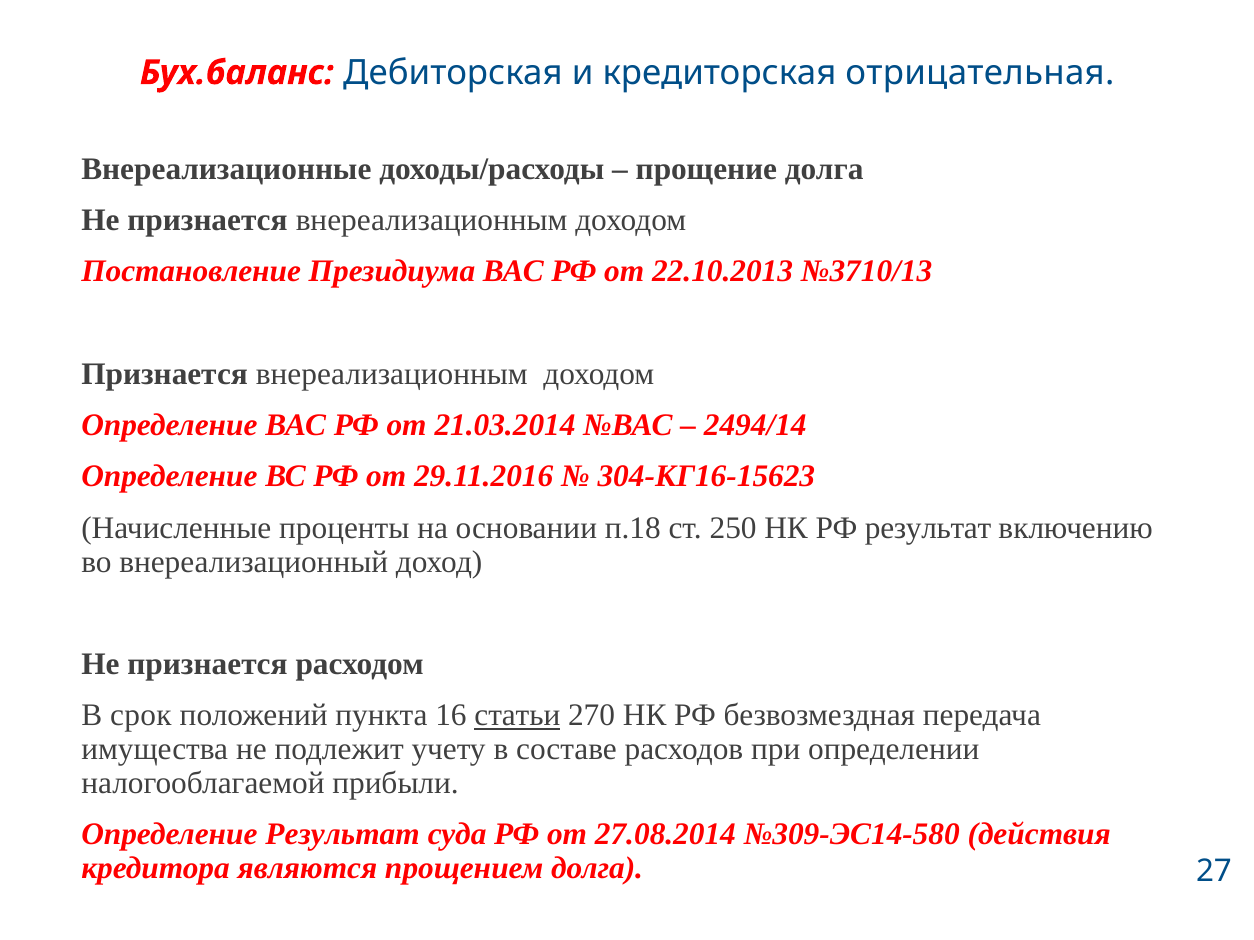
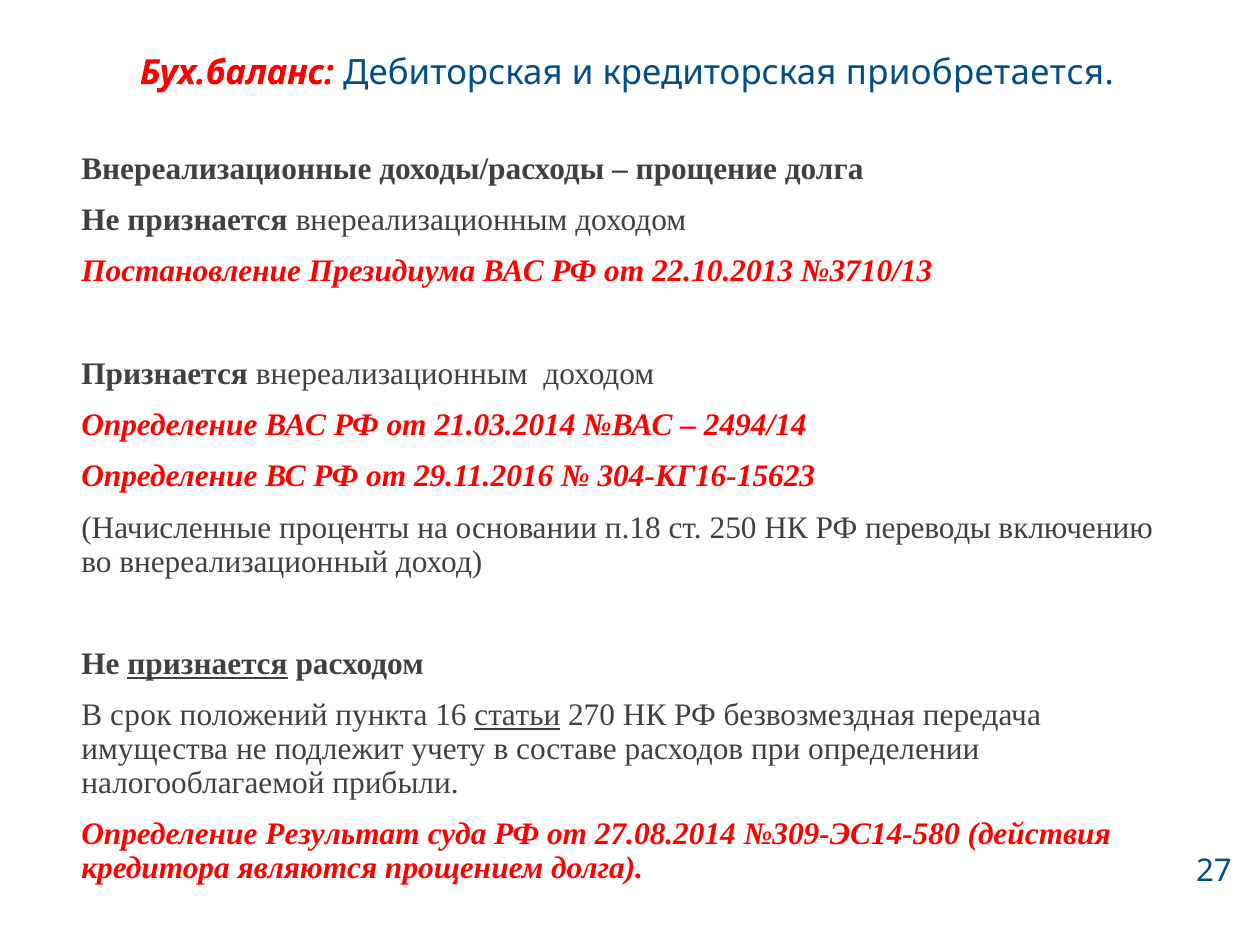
отрицательная: отрицательная -> приобретается
РФ результат: результат -> переводы
признается at (207, 665) underline: none -> present
